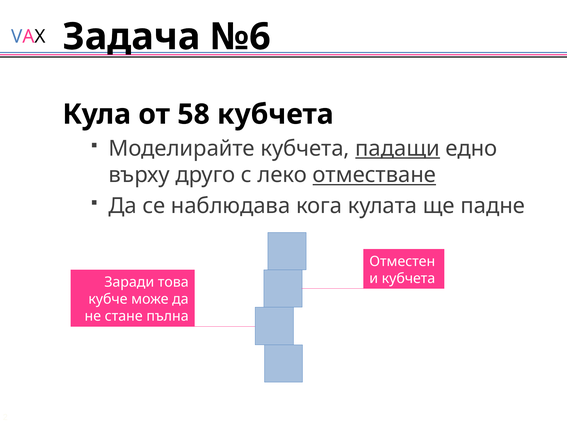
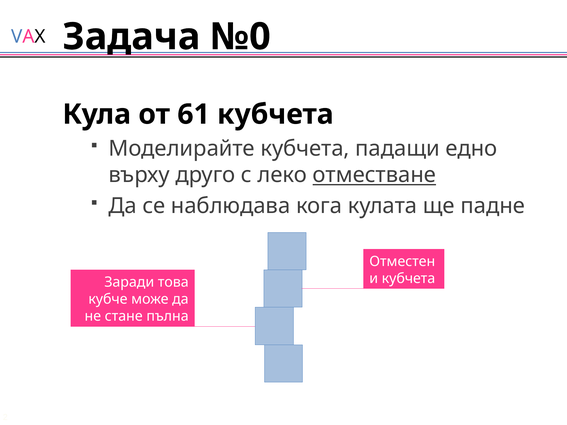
№6: №6 -> №0
58: 58 -> 61
падащи underline: present -> none
